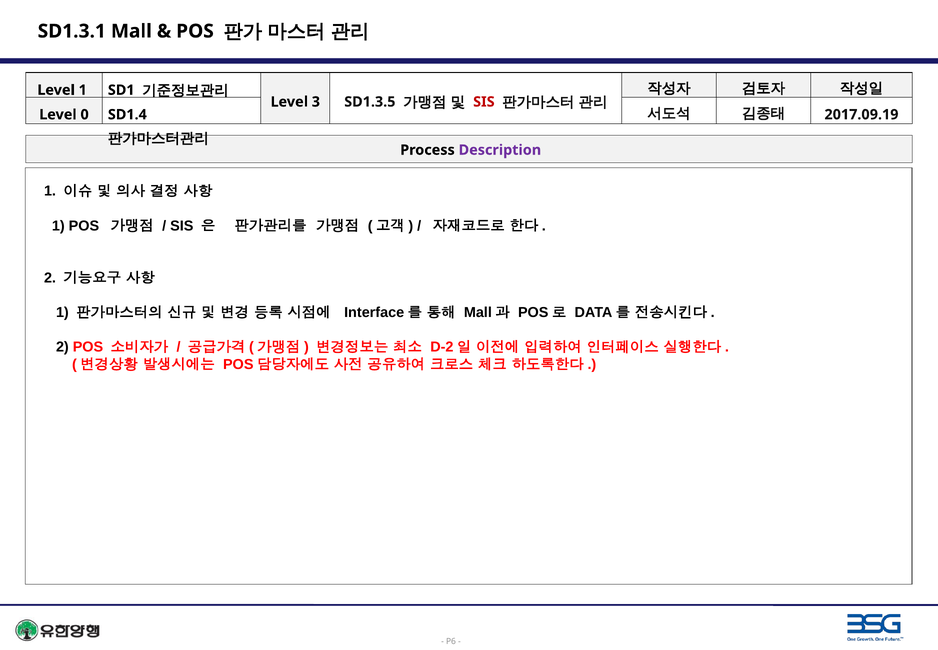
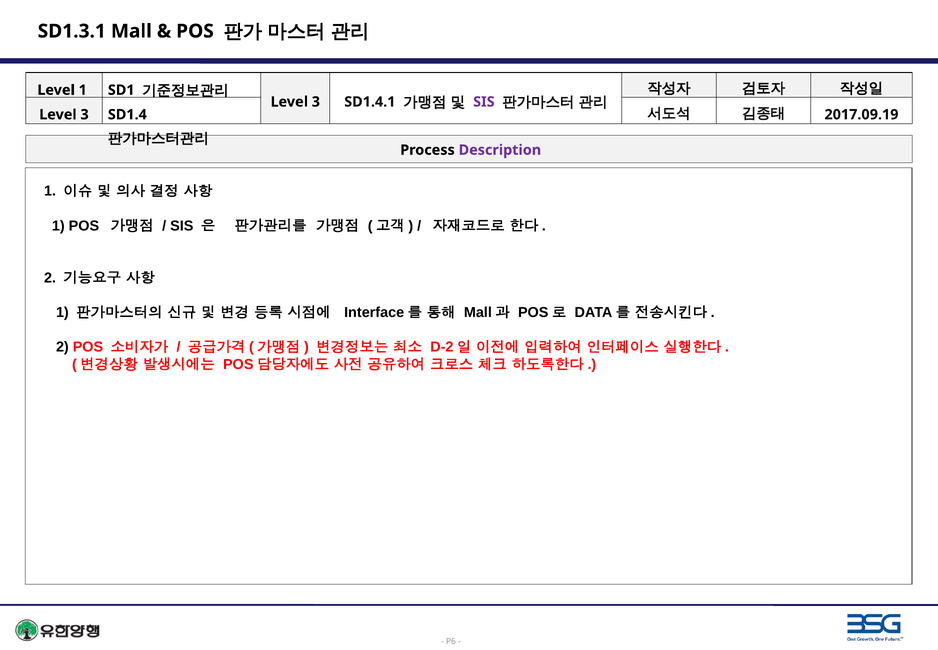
SD1.3.5: SD1.3.5 -> SD1.4.1
SIS at (484, 102) colour: red -> purple
0 at (85, 115): 0 -> 3
